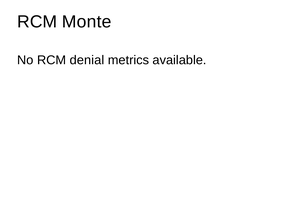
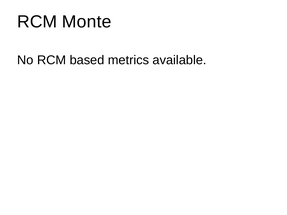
denial: denial -> based
